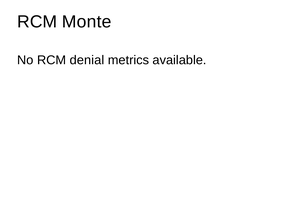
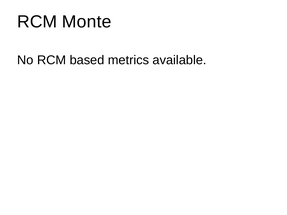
denial: denial -> based
